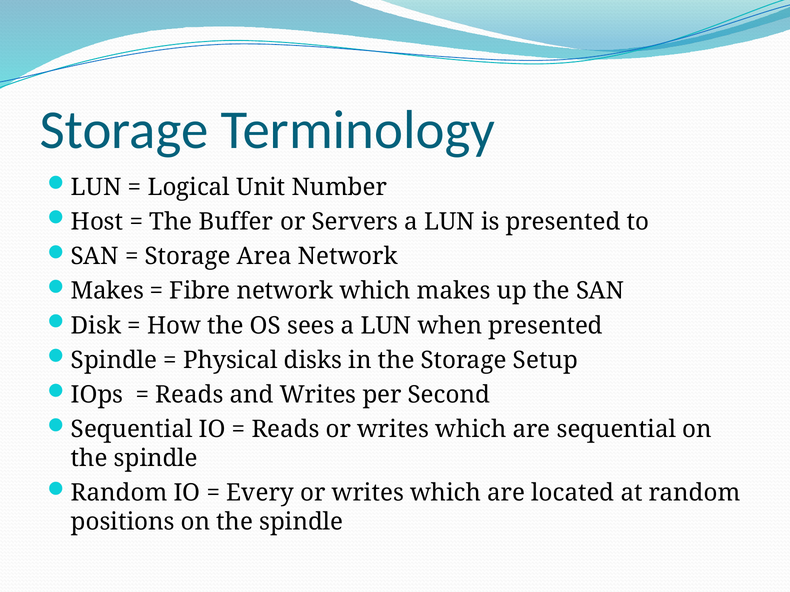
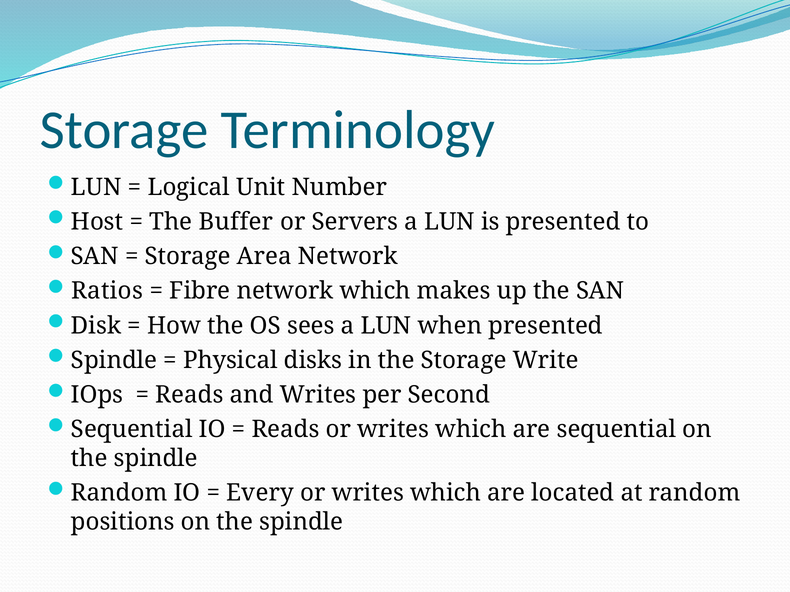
Makes at (107, 291): Makes -> Ratios
Setup: Setup -> Write
